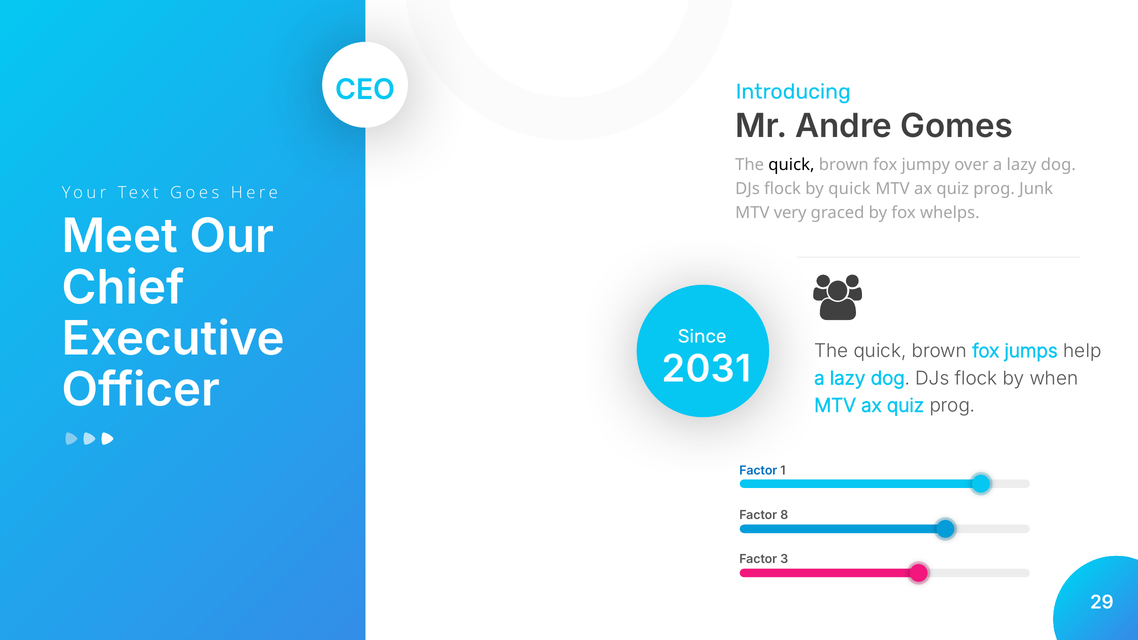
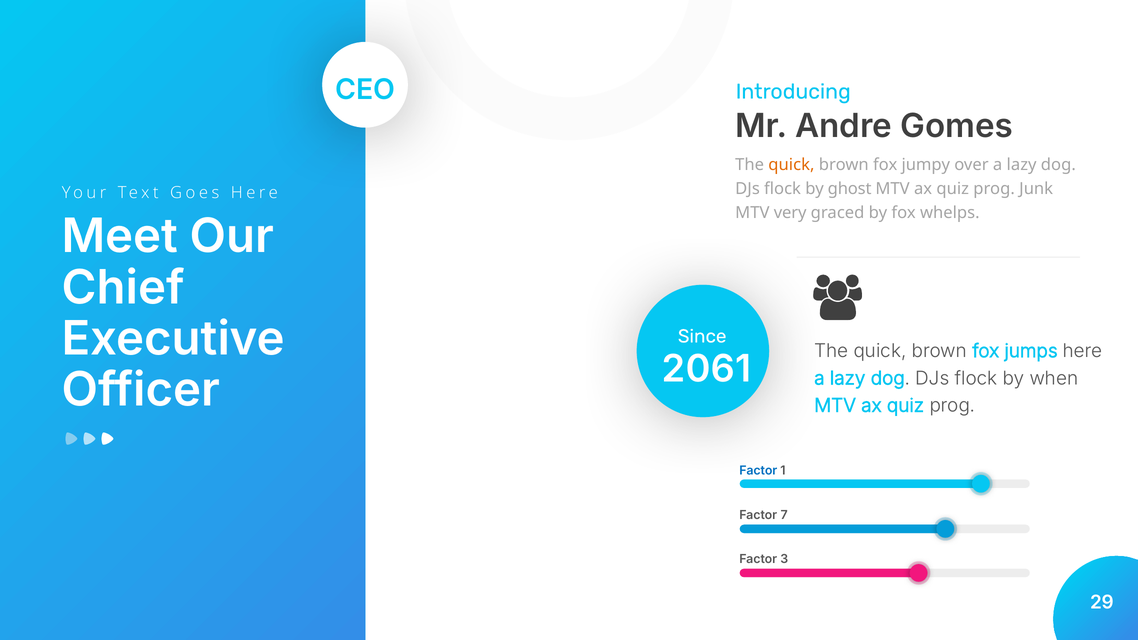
quick at (791, 165) colour: black -> orange
by quick: quick -> ghost
jumps help: help -> here
2031: 2031 -> 2061
8: 8 -> 7
